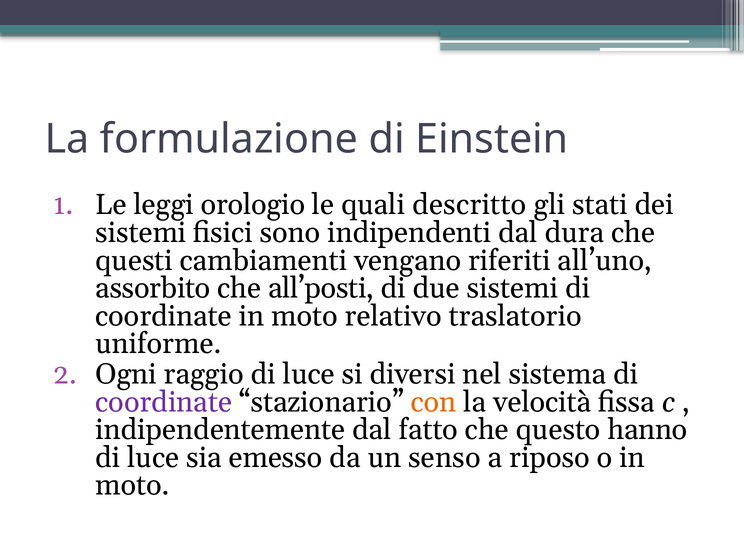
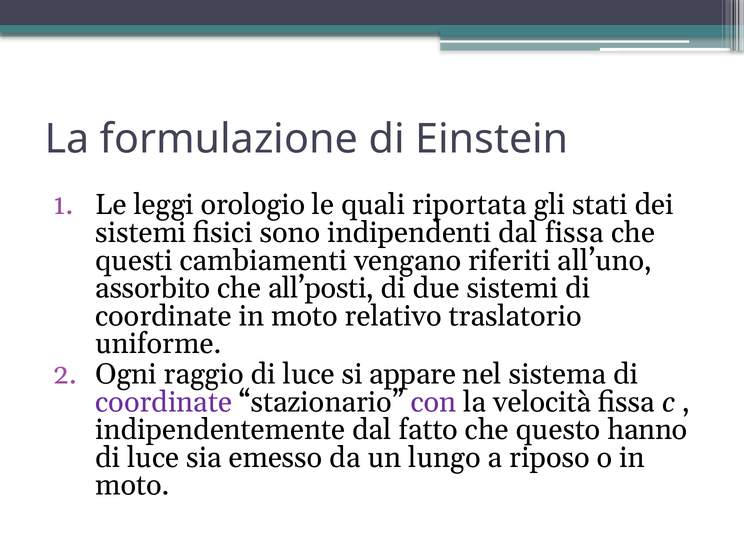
descritto: descritto -> riportata
dal dura: dura -> fissa
diversi: diversi -> appare
con colour: orange -> purple
senso: senso -> lungo
